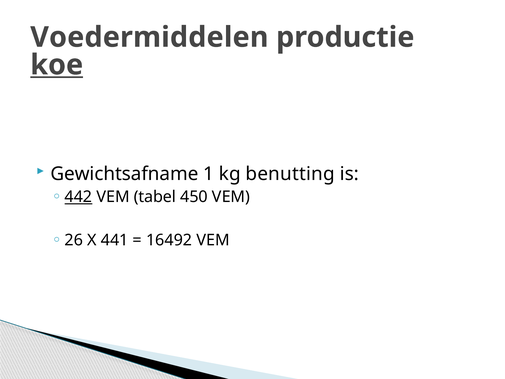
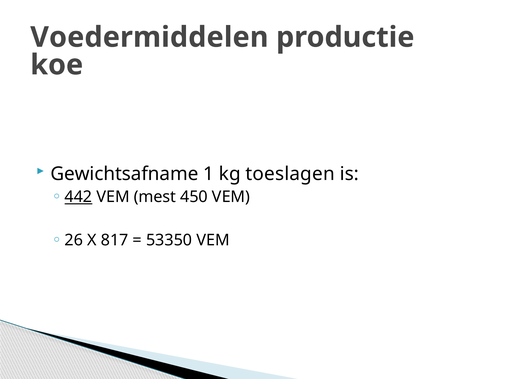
koe underline: present -> none
benutting: benutting -> toeslagen
tabel: tabel -> mest
441: 441 -> 817
16492: 16492 -> 53350
